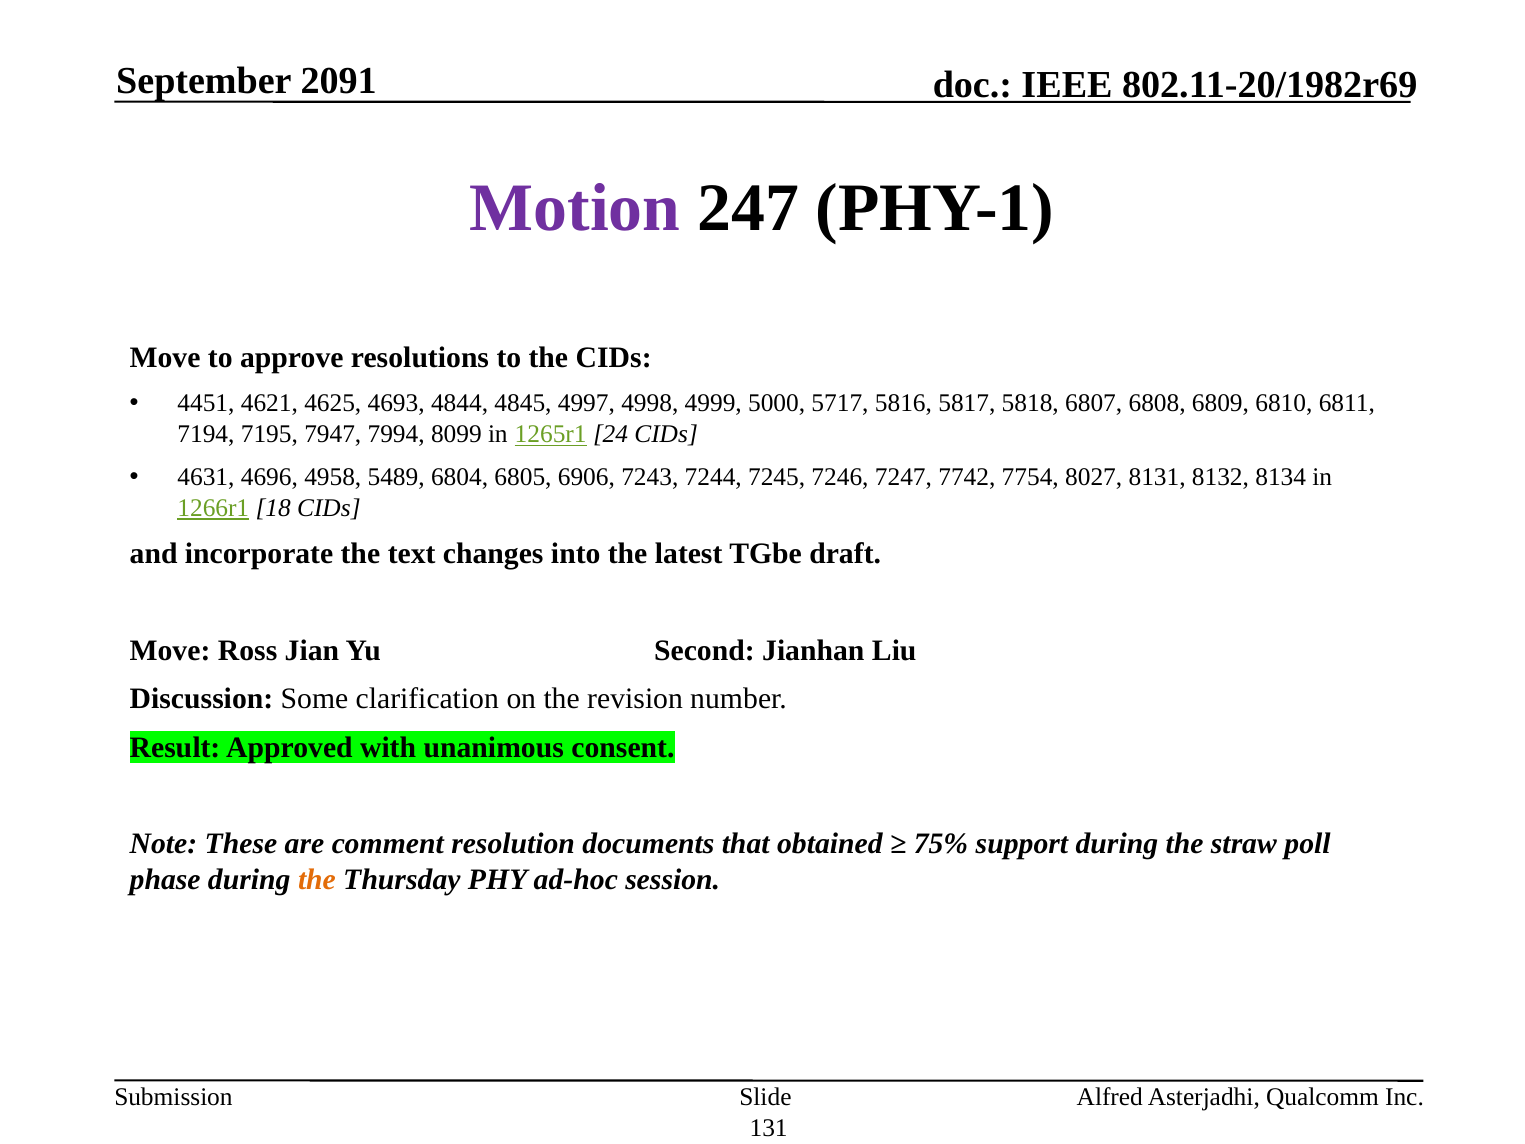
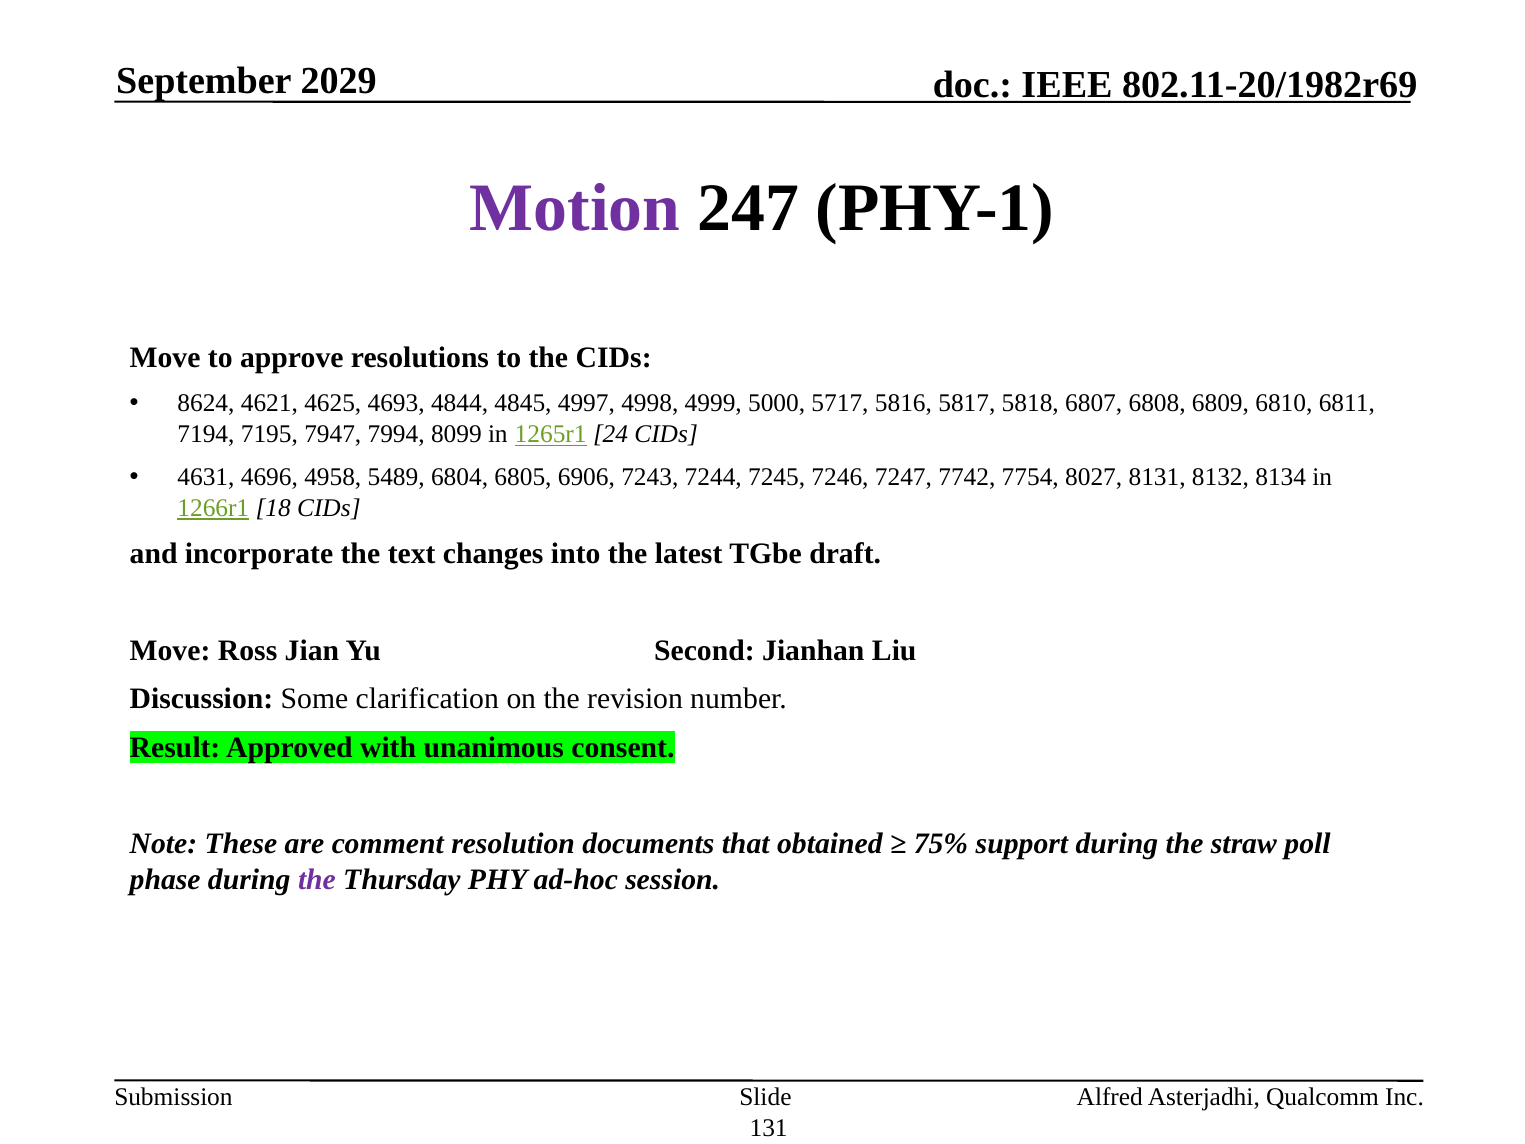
2091: 2091 -> 2029
4451: 4451 -> 8624
the at (317, 879) colour: orange -> purple
